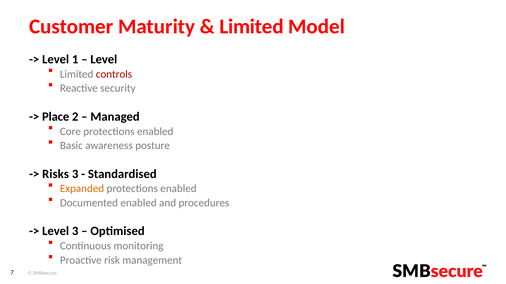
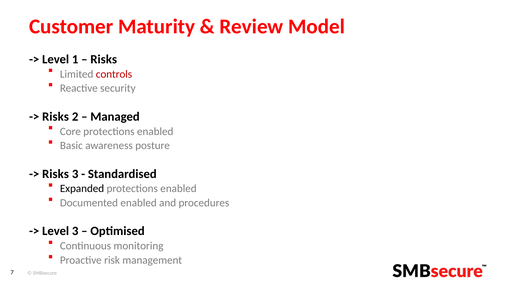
Limited at (252, 27): Limited -> Review
Level at (104, 59): Level -> Risks
Place at (56, 117): Place -> Risks
Expanded colour: orange -> black
